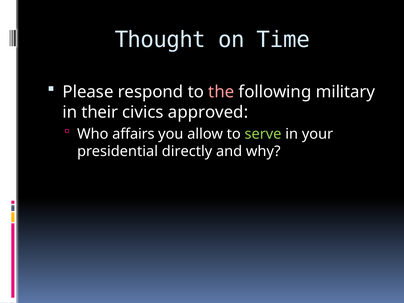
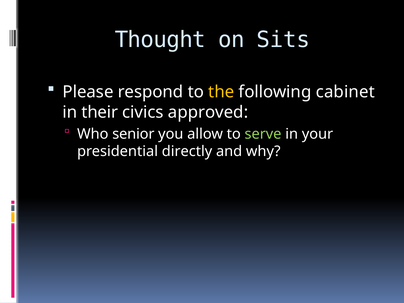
Time: Time -> Sits
the colour: pink -> yellow
military: military -> cabinet
affairs: affairs -> senior
